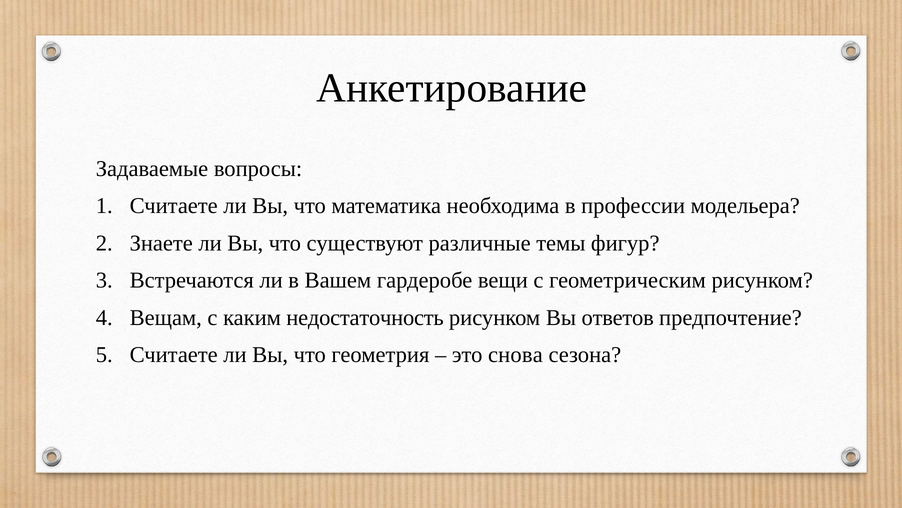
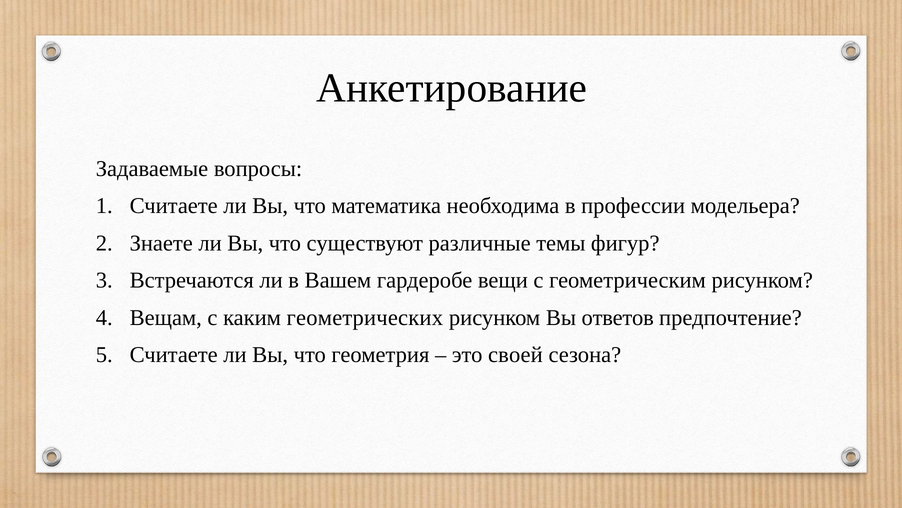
недостаточность: недостаточность -> геометрических
снова: снова -> своей
